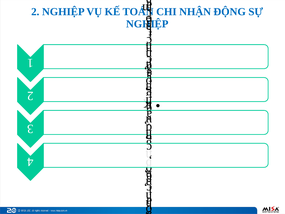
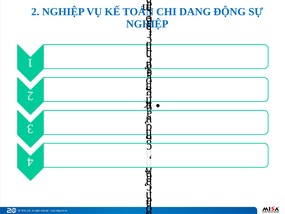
NHẬN: NHẬN -> DANG
